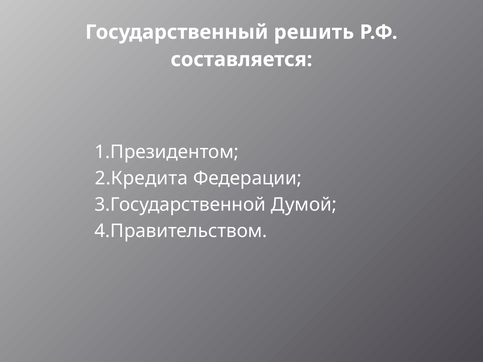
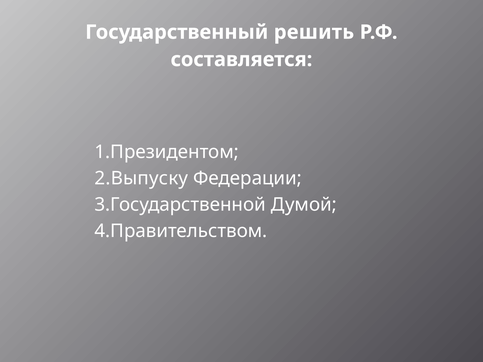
2.Кредита: 2.Кредита -> 2.Выпуску
